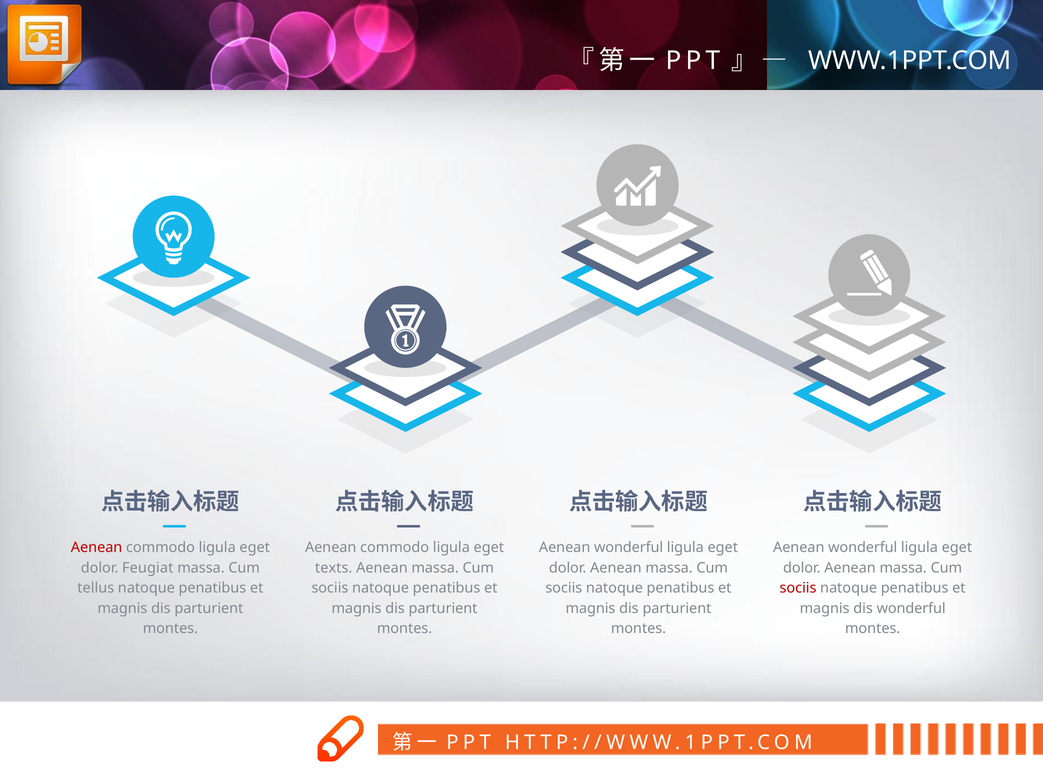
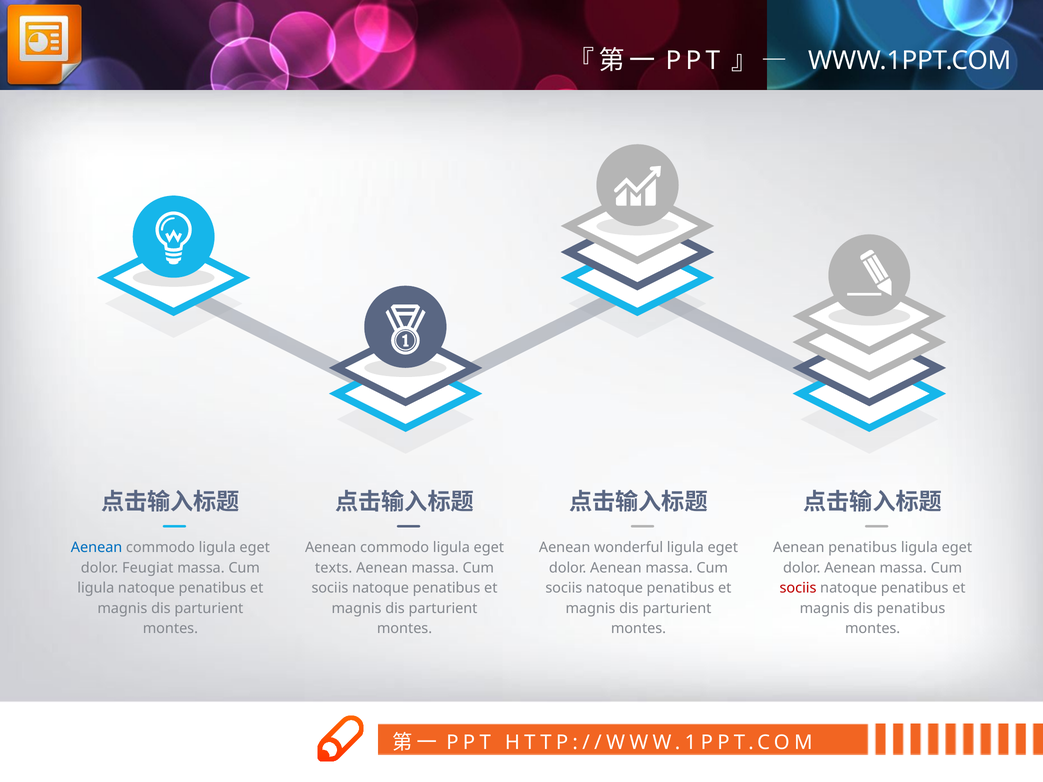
Aenean at (97, 548) colour: red -> blue
wonderful at (863, 548): wonderful -> penatibus
tellus at (96, 588): tellus -> ligula
dis wonderful: wonderful -> penatibus
